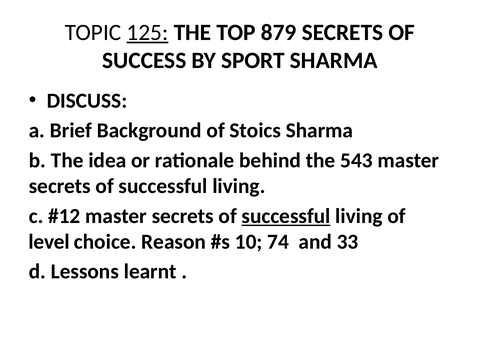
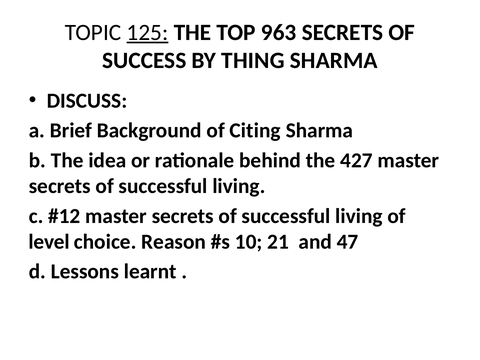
879: 879 -> 963
SPORT: SPORT -> THING
Stoics: Stoics -> Citing
543: 543 -> 427
successful at (286, 216) underline: present -> none
74: 74 -> 21
33: 33 -> 47
